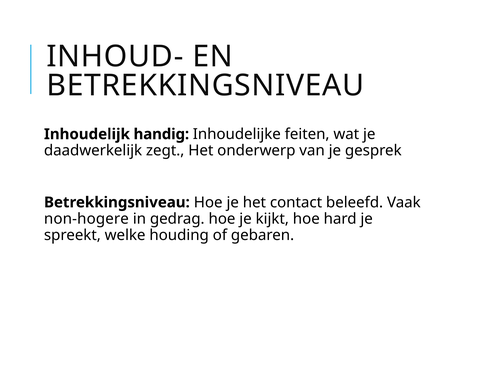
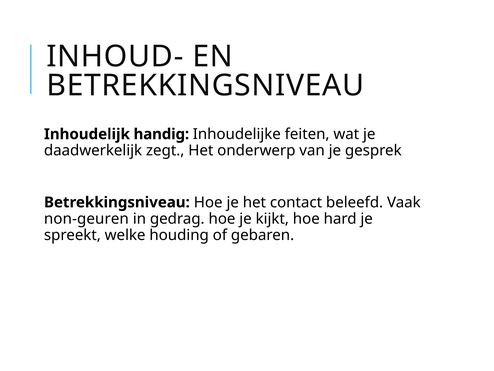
non-hogere: non-hogere -> non-geuren
